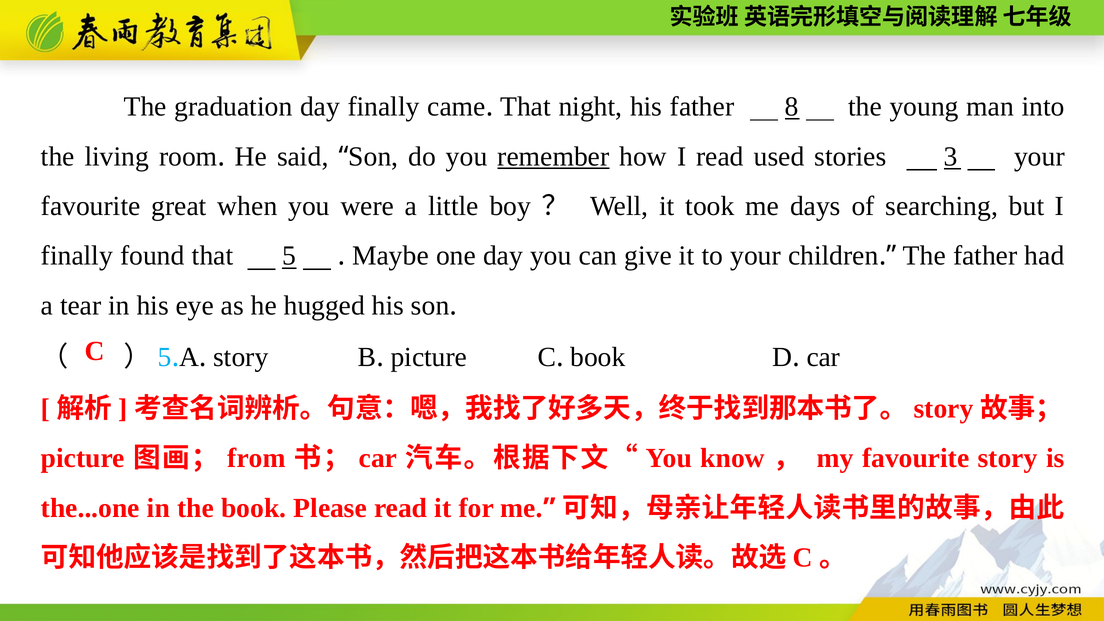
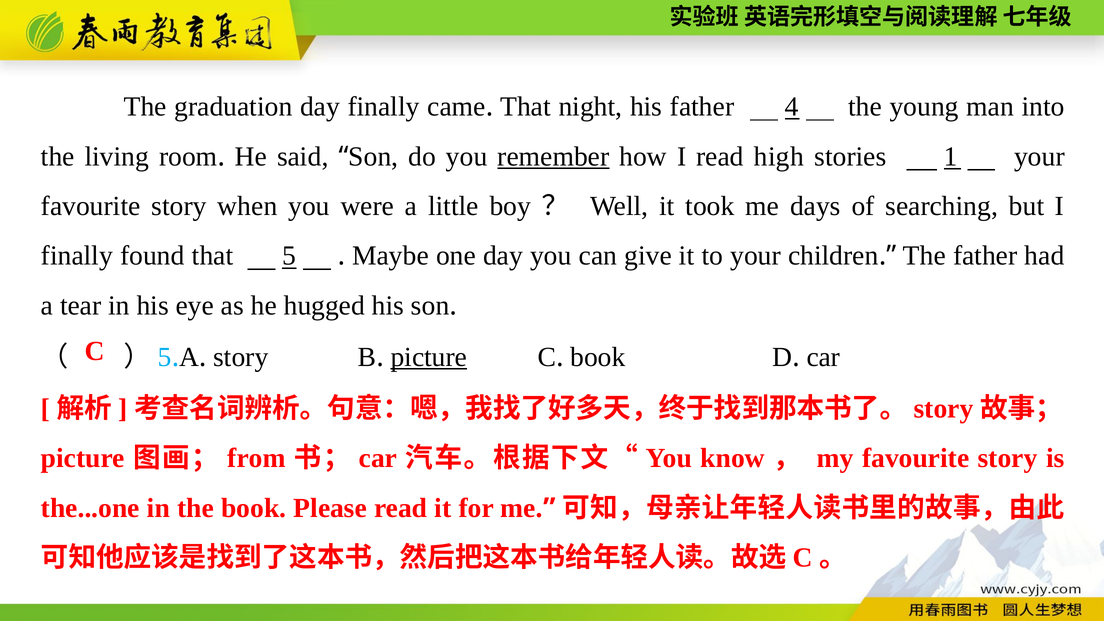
8: 8 -> 4
used: used -> high
3: 3 -> 1
great at (179, 206): great -> story
picture at (429, 357) underline: none -> present
